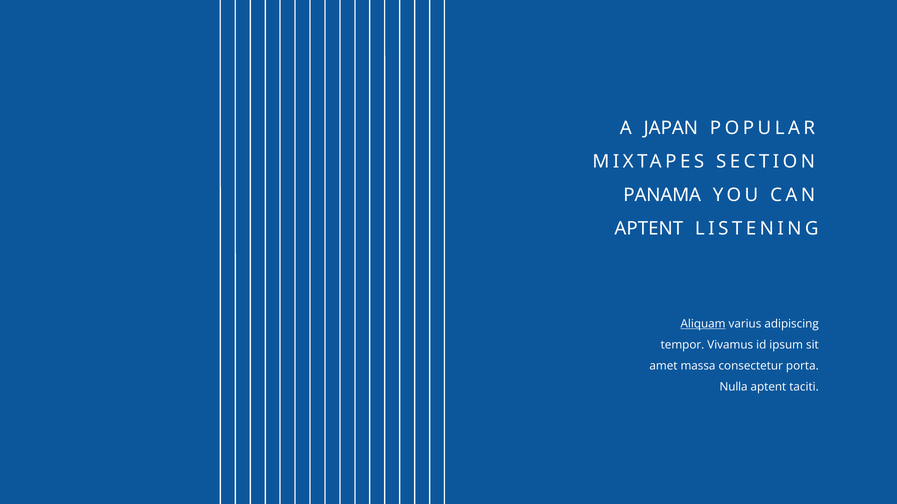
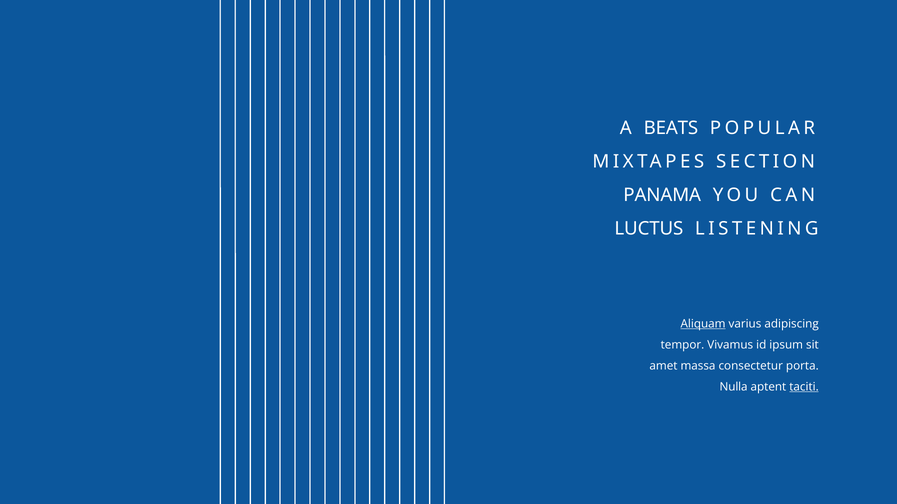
JAPAN: JAPAN -> BEATS
APTENT at (649, 229): APTENT -> LUCTUS
taciti underline: none -> present
